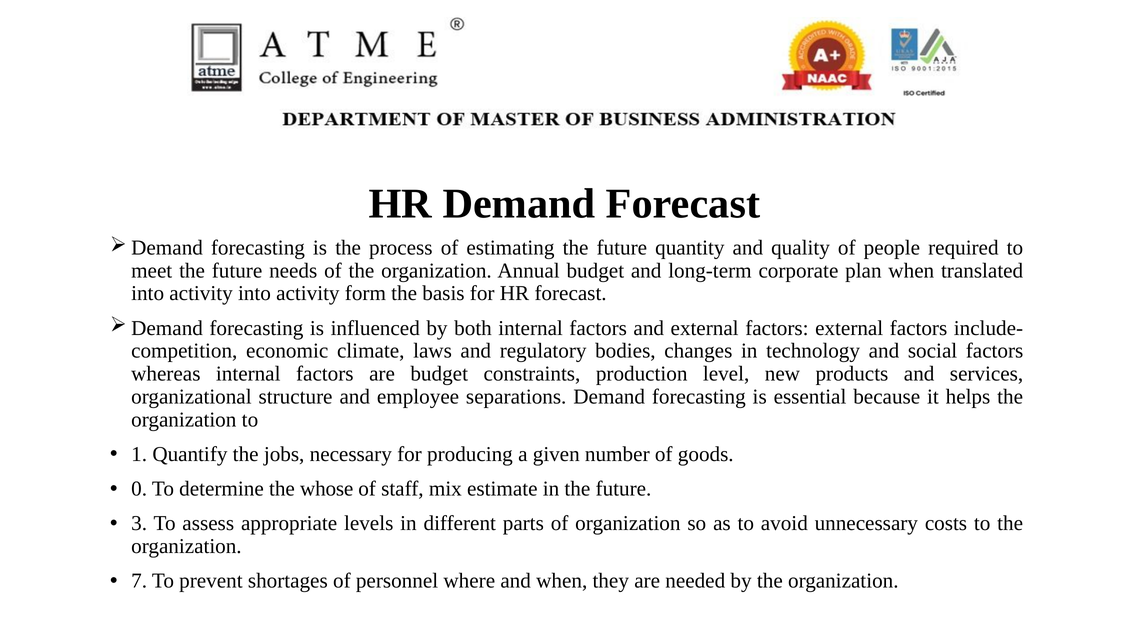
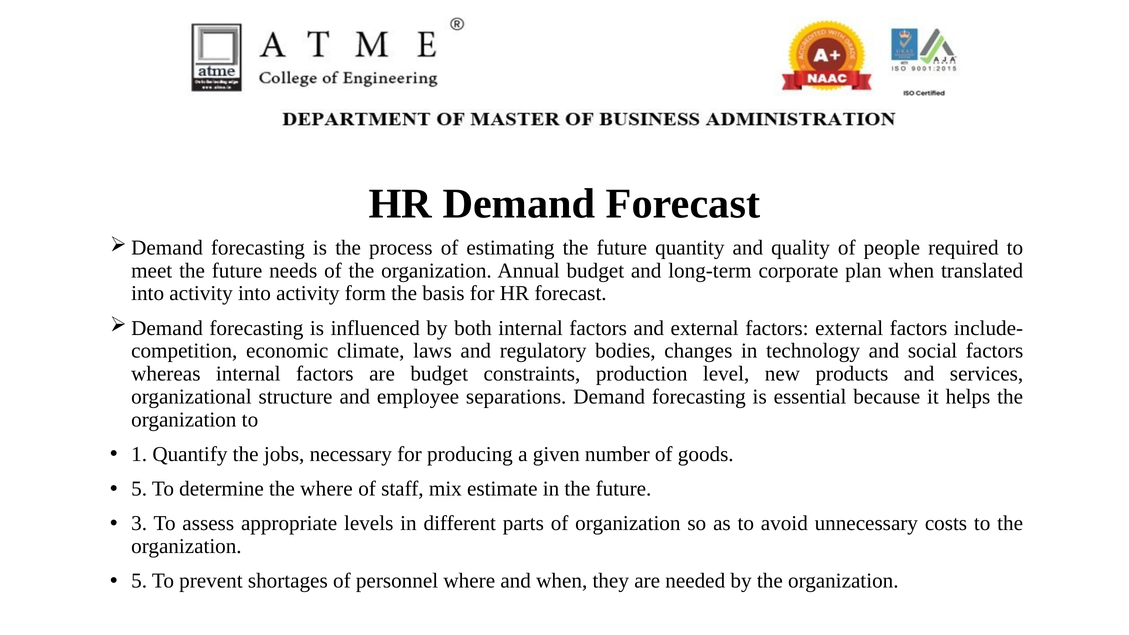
0 at (139, 489): 0 -> 5
the whose: whose -> where
7 at (139, 581): 7 -> 5
